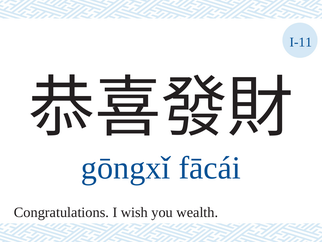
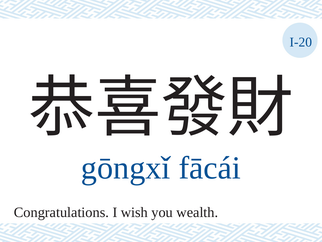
I-11: I-11 -> I-20
